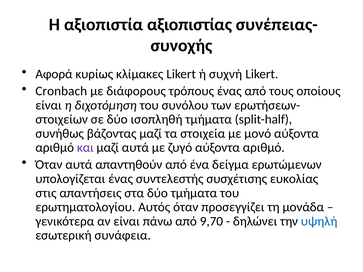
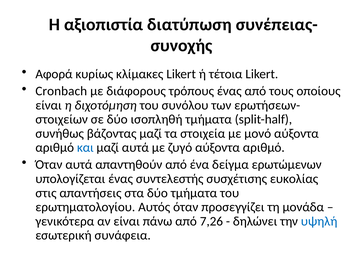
αξιοπιστίας: αξιοπιστίας -> διατύπωση
συχνή: συχνή -> τέτοια
και colour: purple -> blue
9,70: 9,70 -> 7,26
